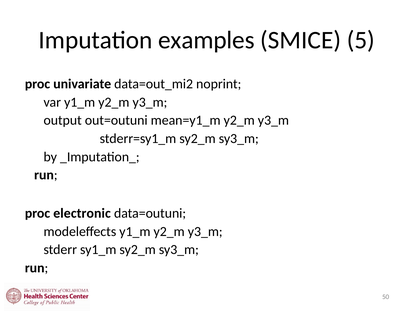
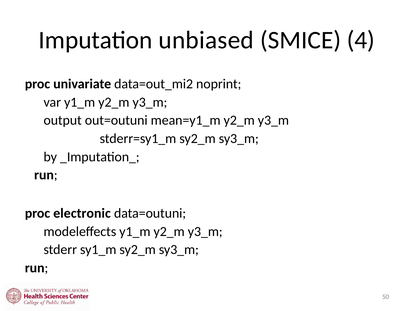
examples: examples -> unbiased
5: 5 -> 4
